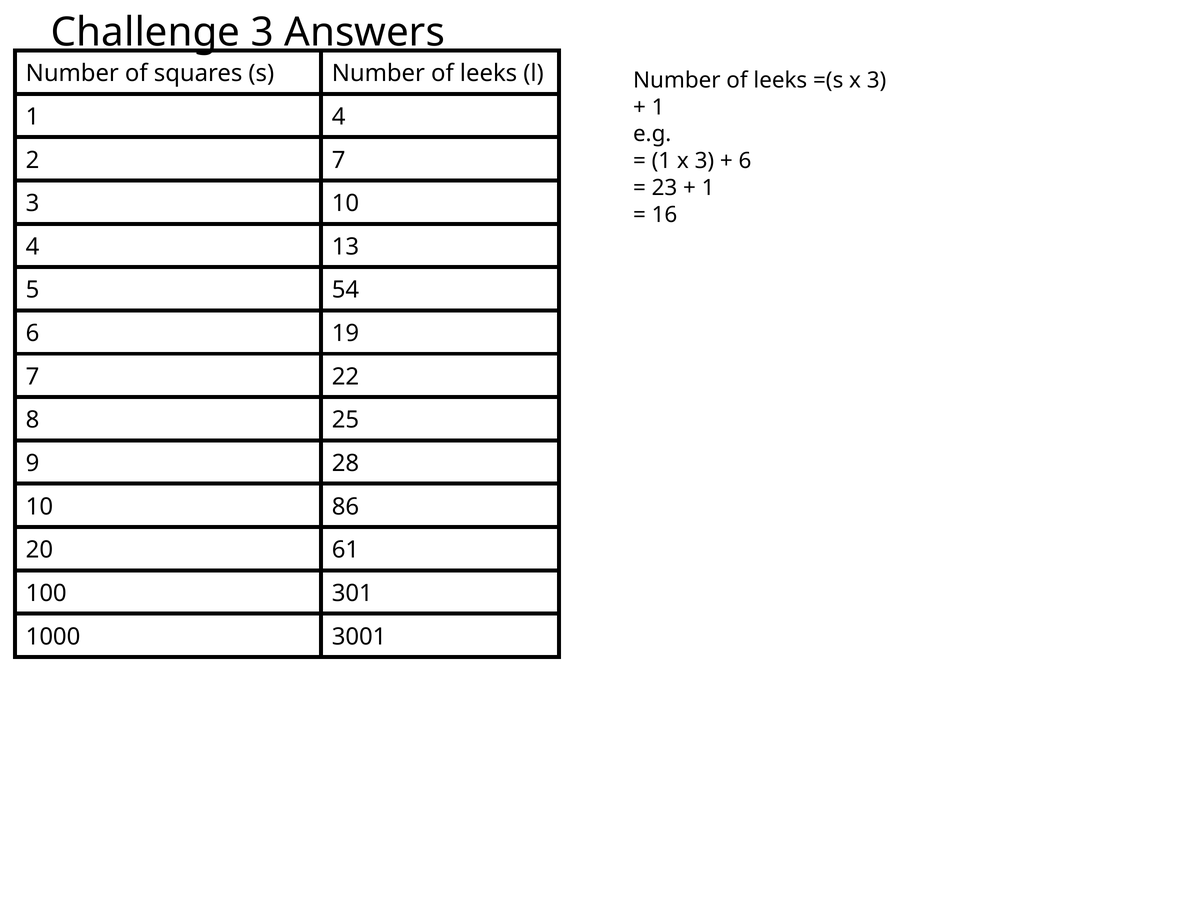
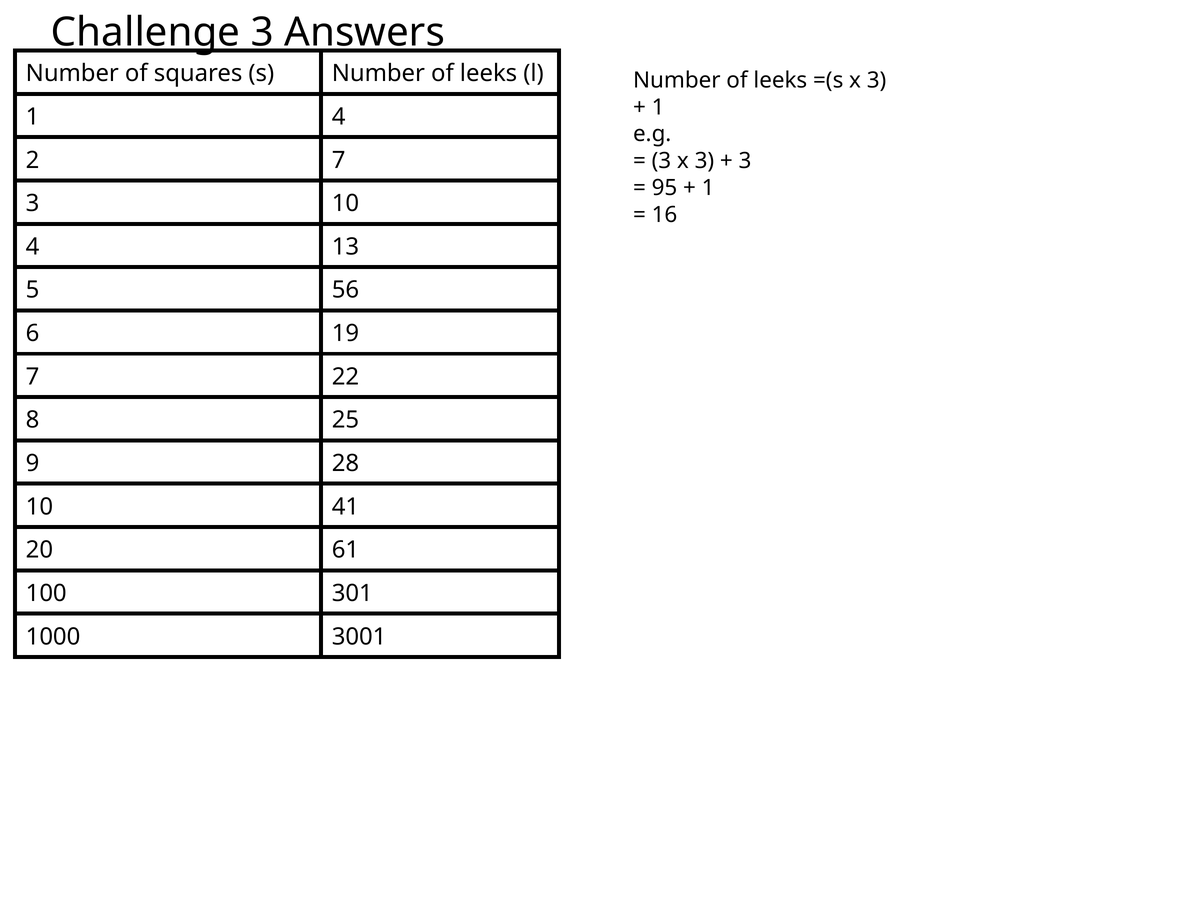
1 at (661, 161): 1 -> 3
6 at (745, 161): 6 -> 3
23: 23 -> 95
54: 54 -> 56
86: 86 -> 41
